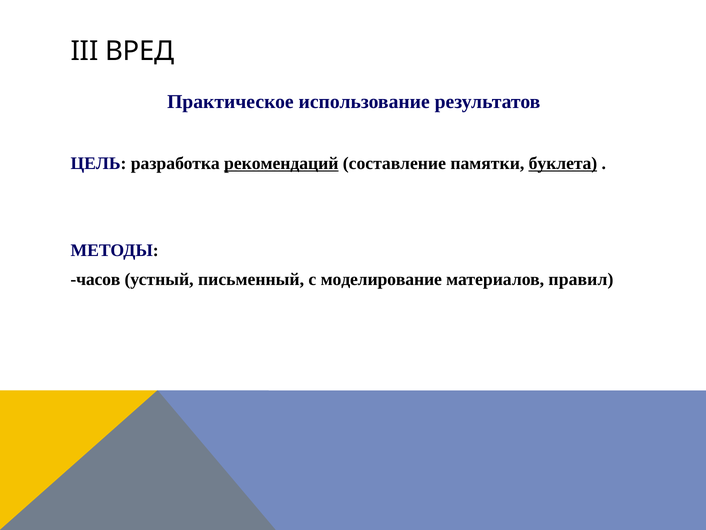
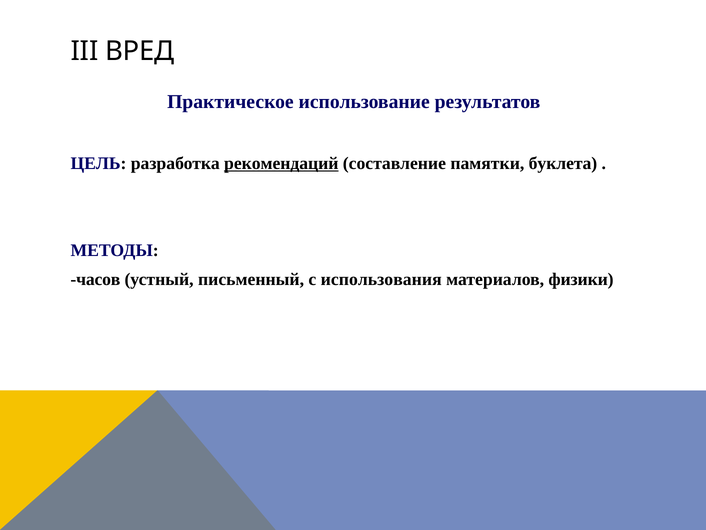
буклета underline: present -> none
моделирование: моделирование -> использования
правил: правил -> физики
